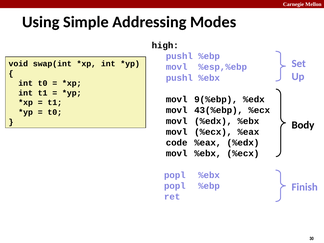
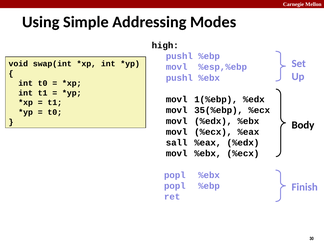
9(%ebp: 9(%ebp -> 1(%ebp
43(%ebp: 43(%ebp -> 35(%ebp
code: code -> sall
